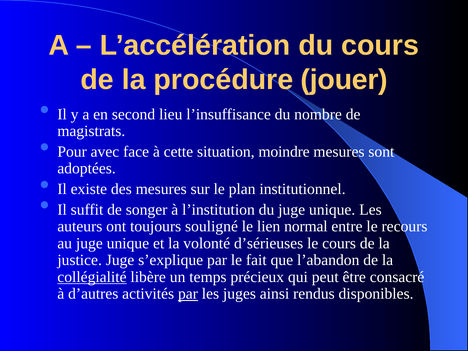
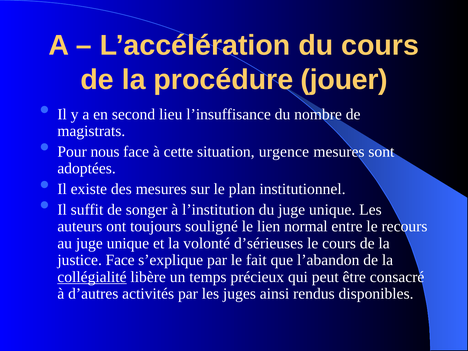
avec: avec -> nous
moindre: moindre -> urgence
justice Juge: Juge -> Face
par at (188, 294) underline: present -> none
